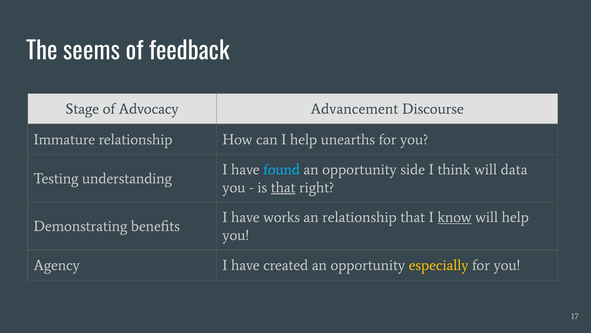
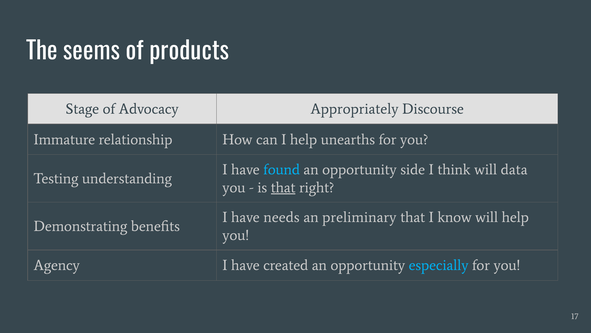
feedback: feedback -> products
Advancement: Advancement -> Appropriately
works: works -> needs
an relationship: relationship -> preliminary
know underline: present -> none
especially colour: yellow -> light blue
